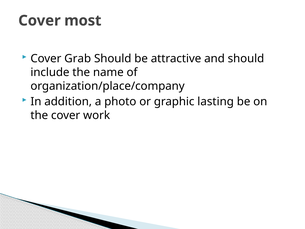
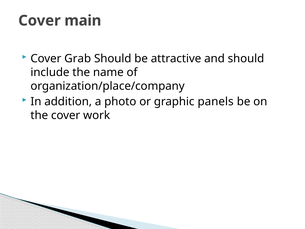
most: most -> main
lasting: lasting -> panels
